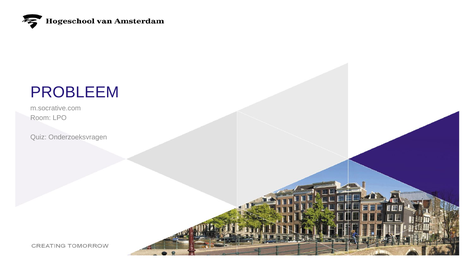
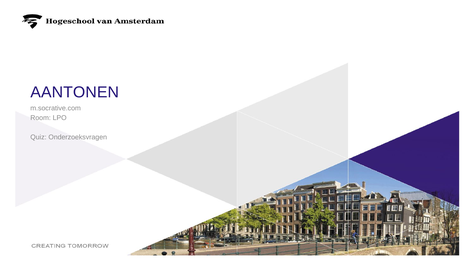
PROBLEEM: PROBLEEM -> AANTONEN
